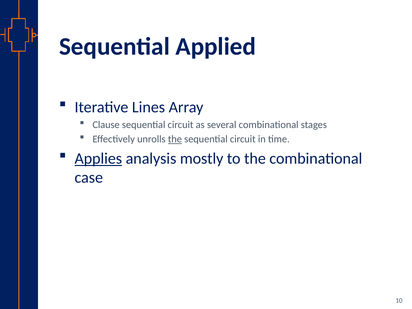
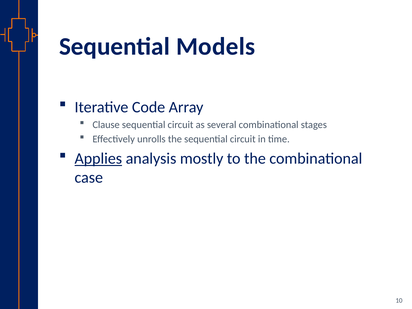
Applied: Applied -> Models
Lines: Lines -> Code
the at (175, 139) underline: present -> none
